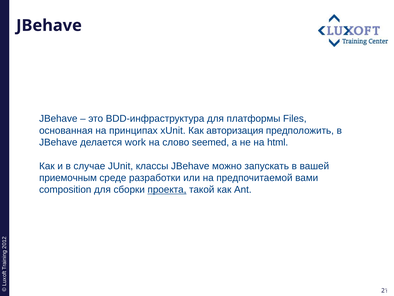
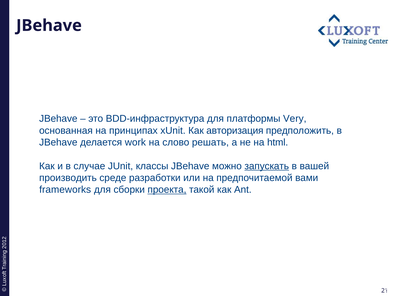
Files: Files -> Very
seemed: seemed -> решать
запускать underline: none -> present
приемочным: приемочным -> производить
composition: composition -> frameworks
